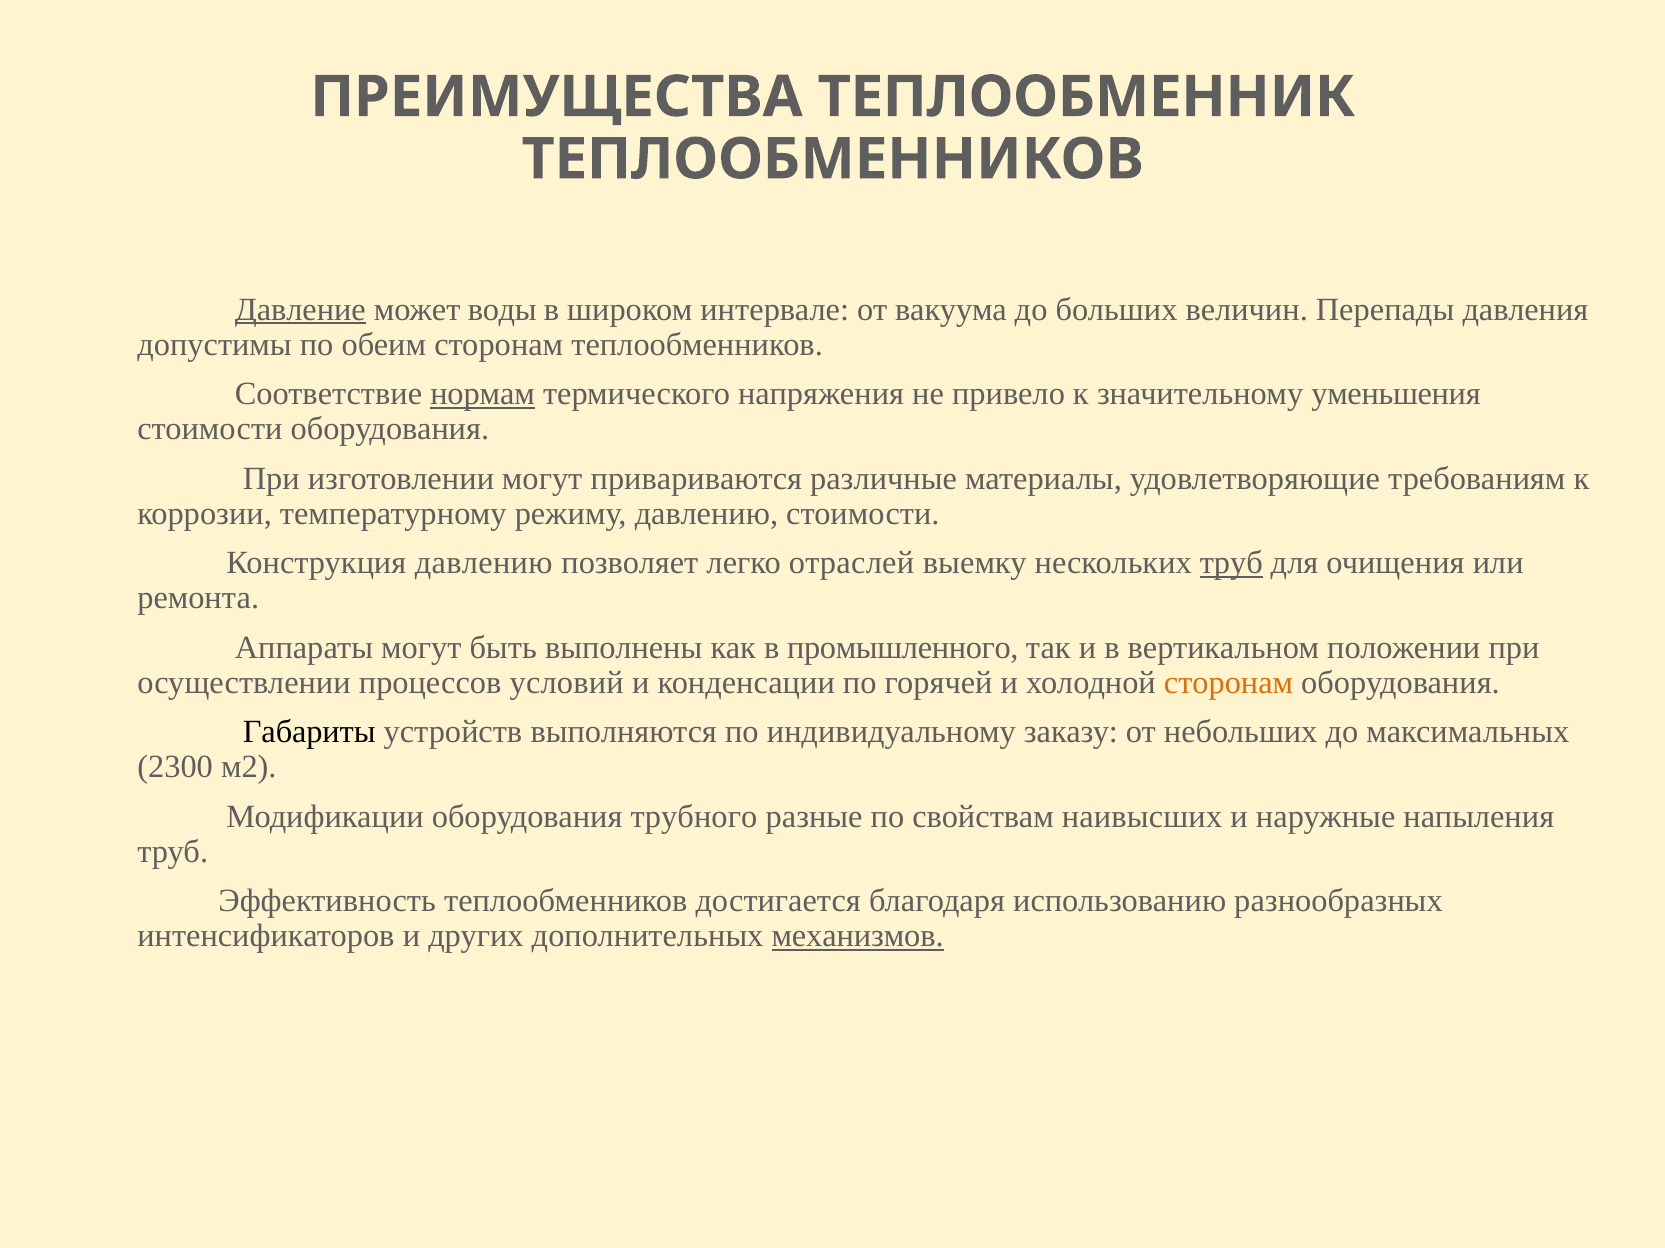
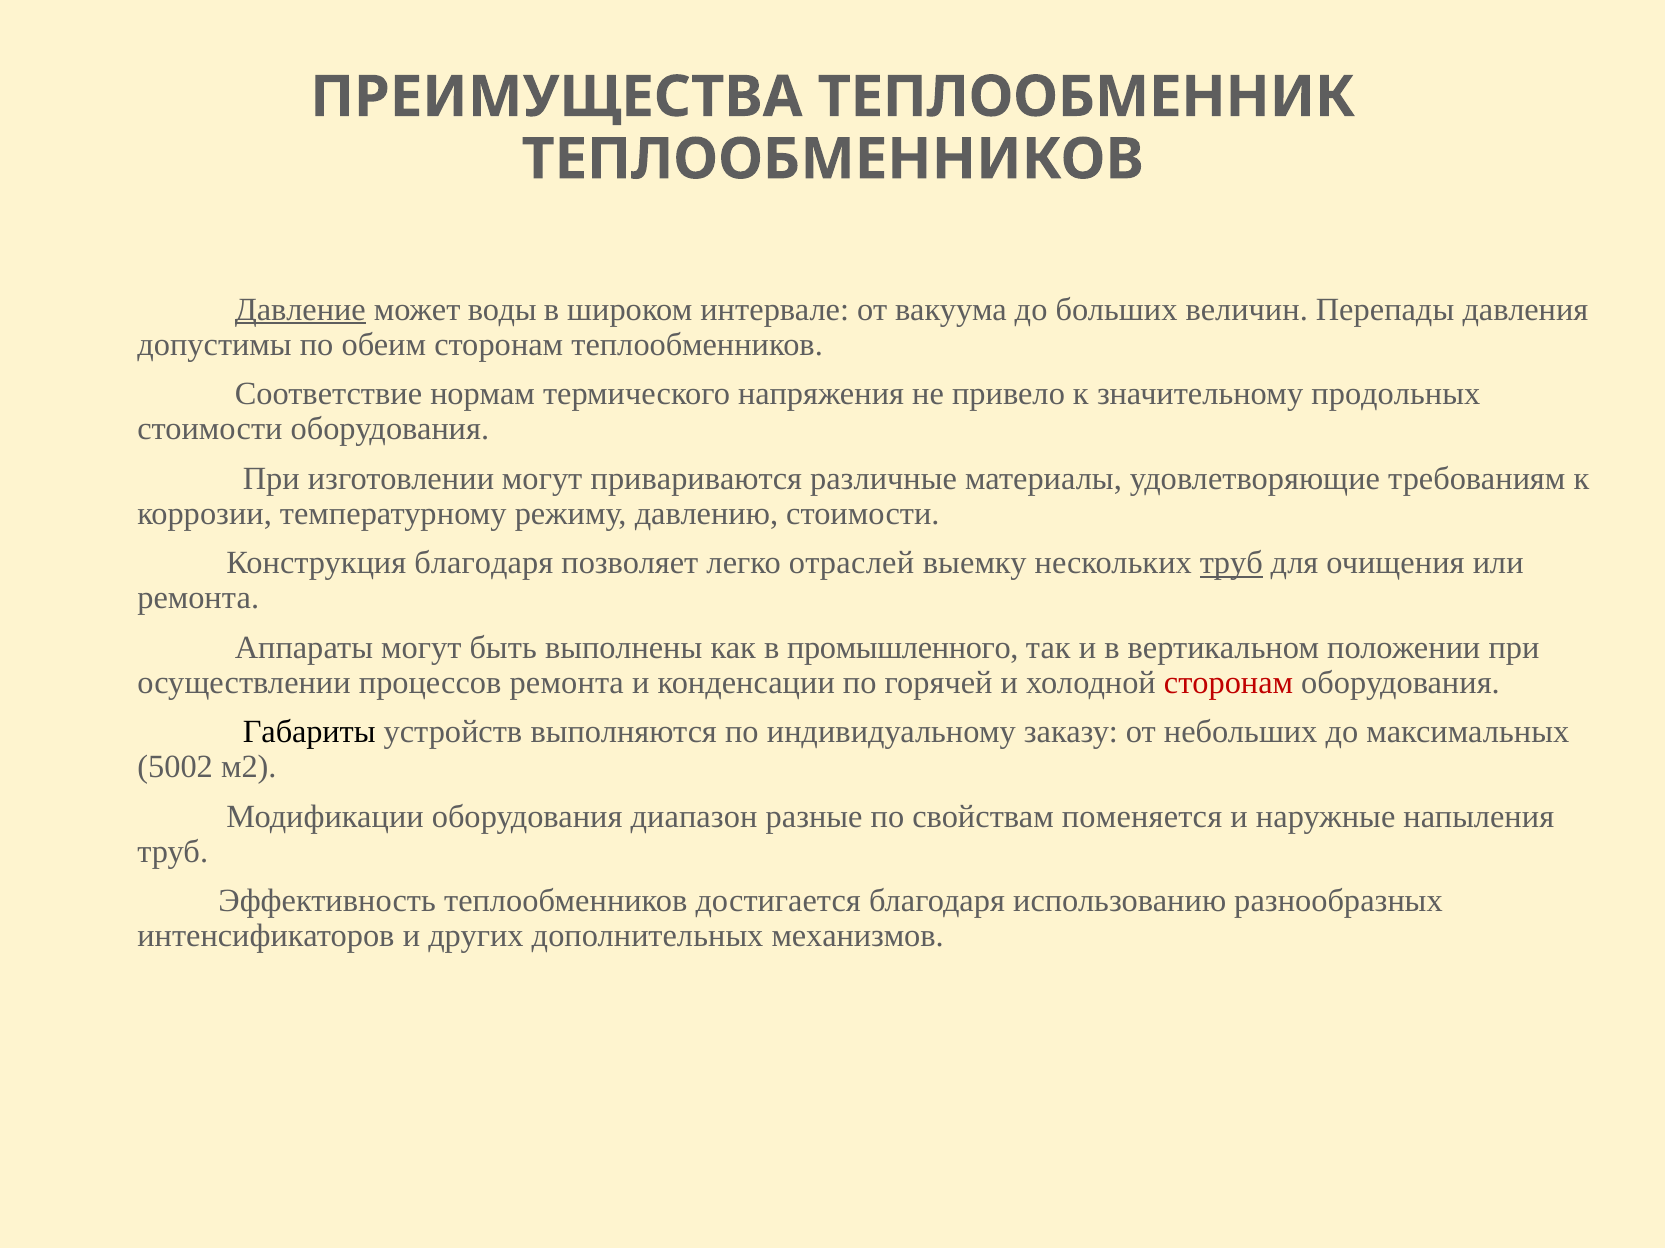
нормам underline: present -> none
уменьшения: уменьшения -> продольных
Конструкция давлению: давлению -> благодаря
процессов условий: условий -> ремонта
сторонам at (1229, 683) colour: orange -> red
2300: 2300 -> 5002
трубного: трубного -> диапазон
наивысших: наивысших -> поменяется
механизмов underline: present -> none
